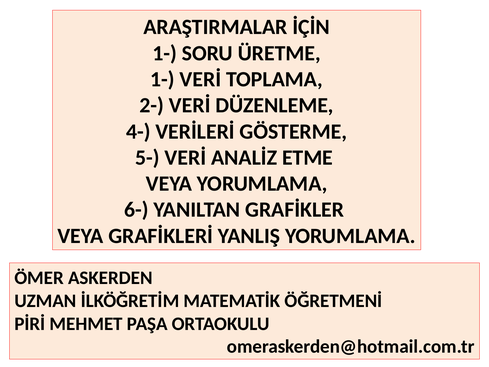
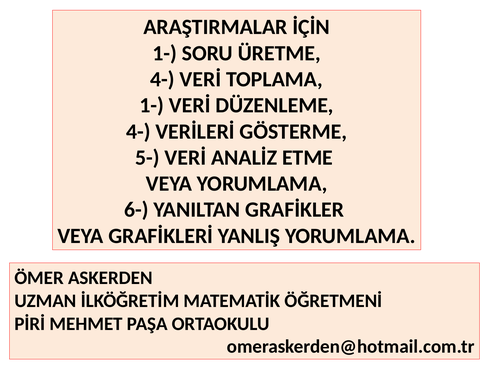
1- at (163, 79): 1- -> 4-
2- at (152, 105): 2- -> 1-
